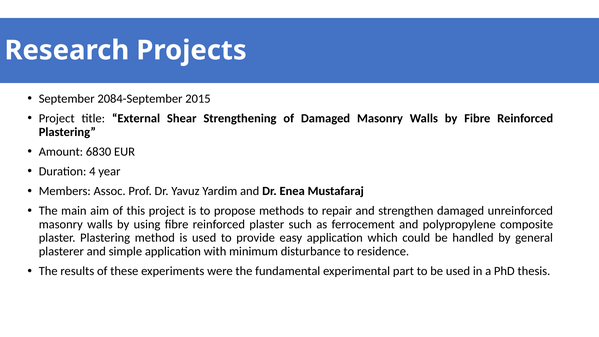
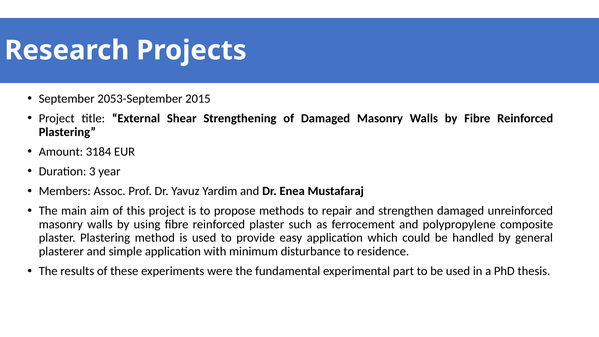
2084-September: 2084-September -> 2053-September
6830: 6830 -> 3184
4: 4 -> 3
